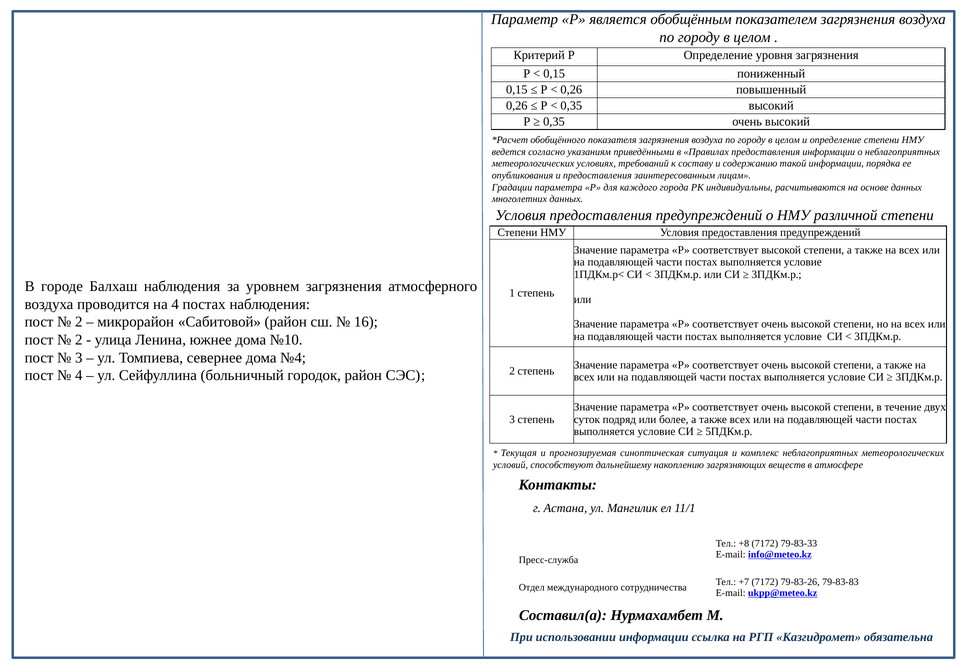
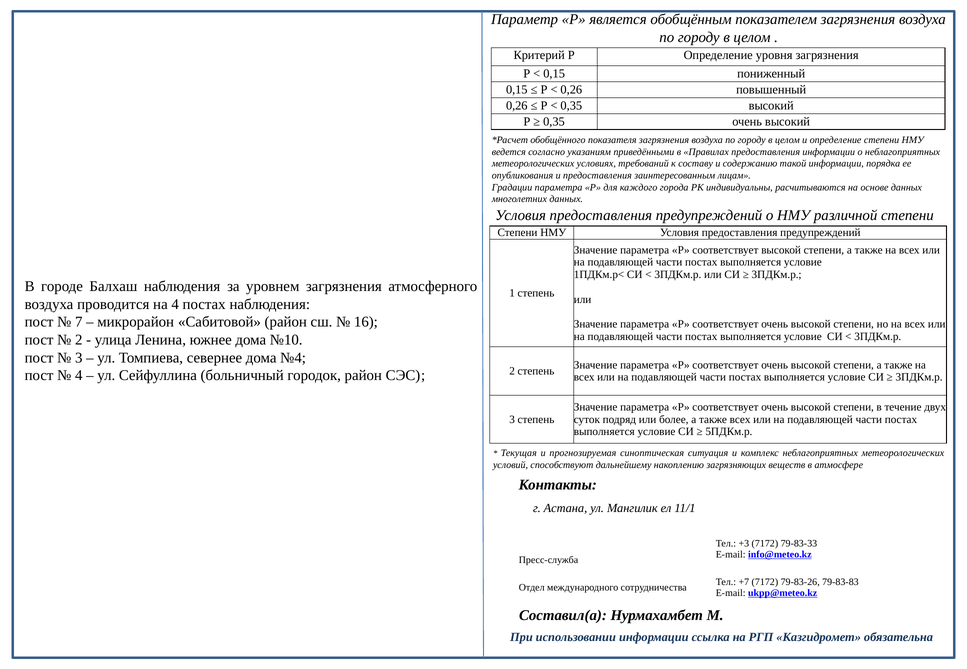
2 at (79, 322): 2 -> 7
+8: +8 -> +3
